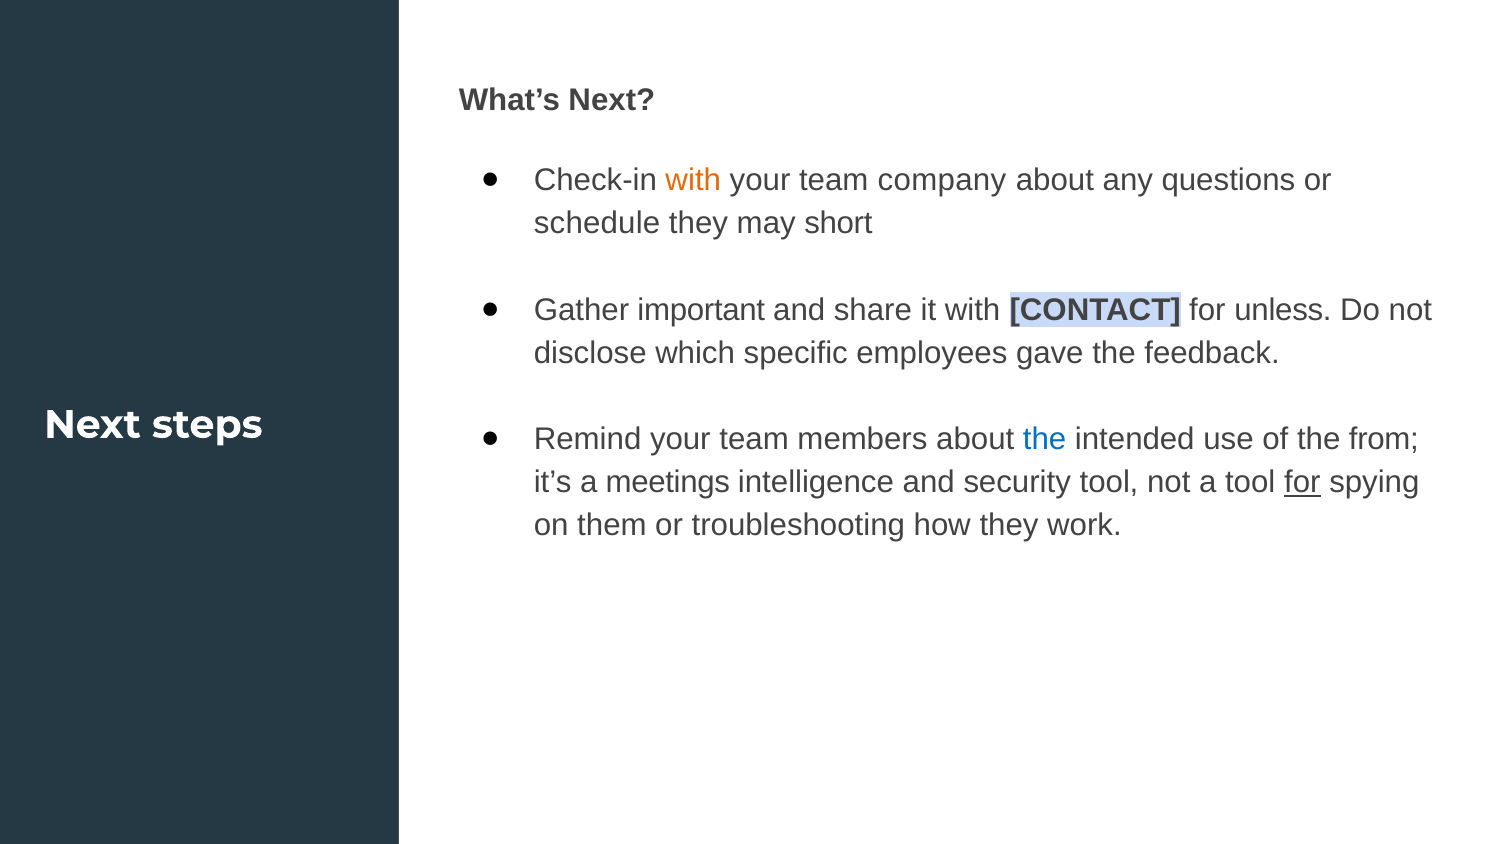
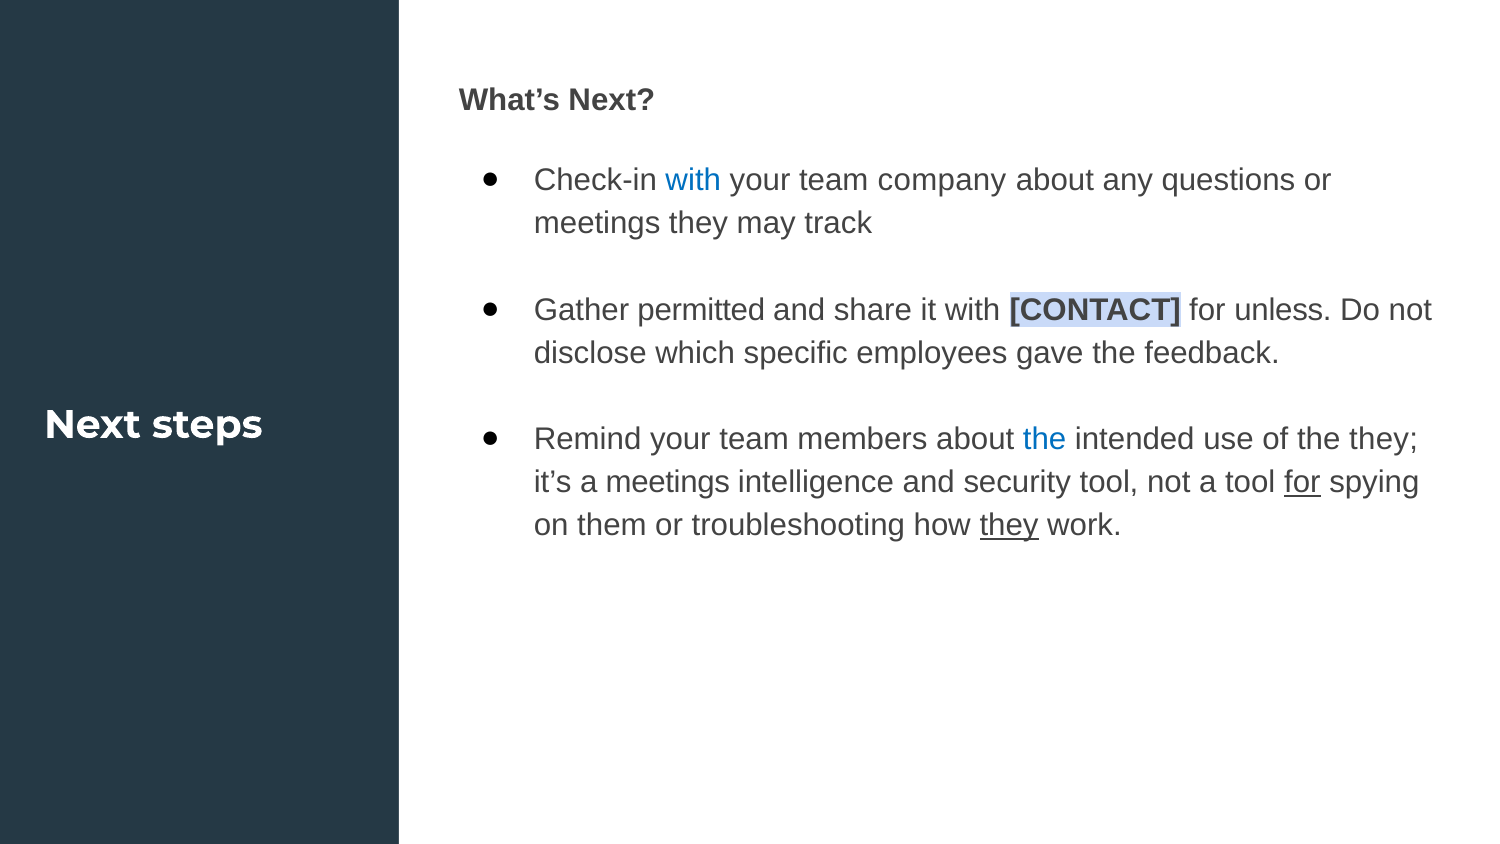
with at (693, 180) colour: orange -> blue
schedule at (597, 223): schedule -> meetings
short: short -> track
important: important -> permitted
the from: from -> they
they at (1009, 525) underline: none -> present
